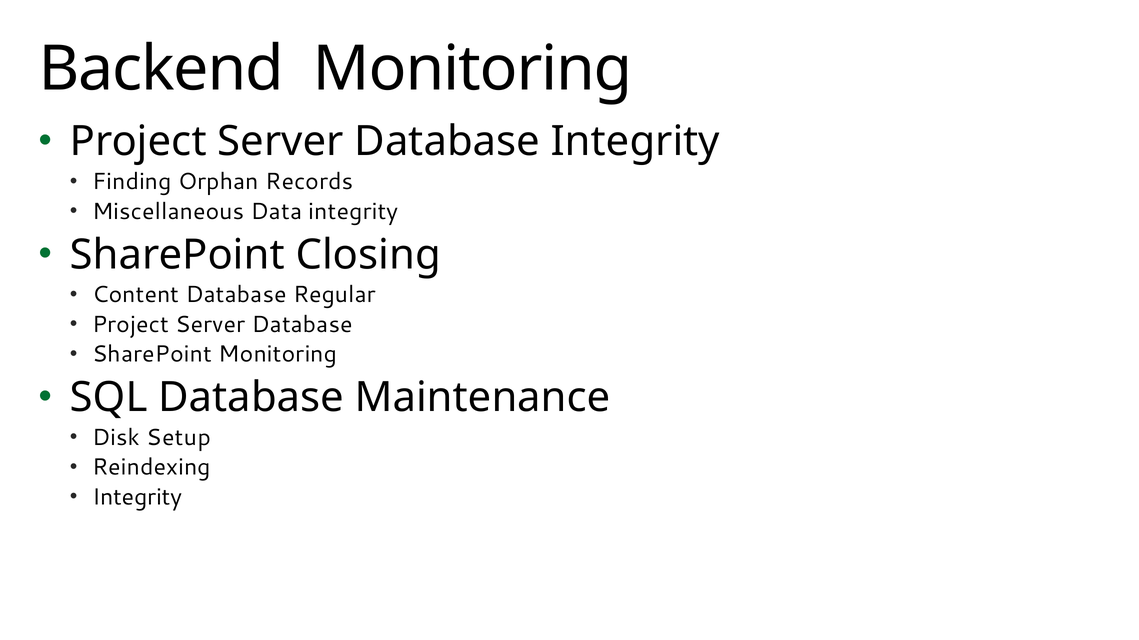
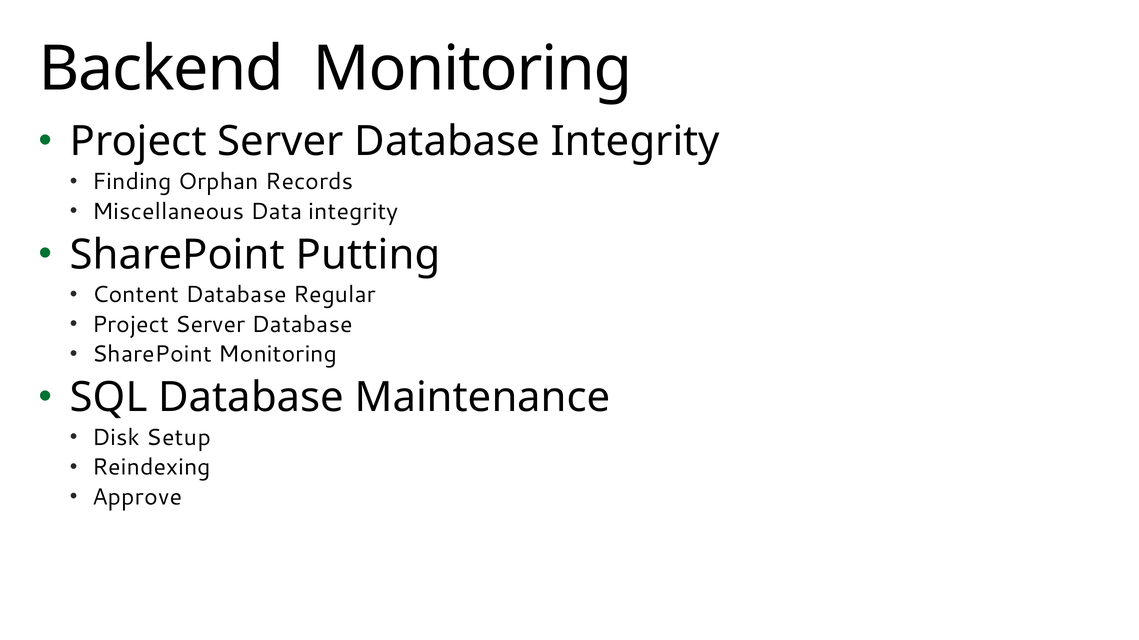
Closing: Closing -> Putting
Integrity at (137, 497): Integrity -> Approve
